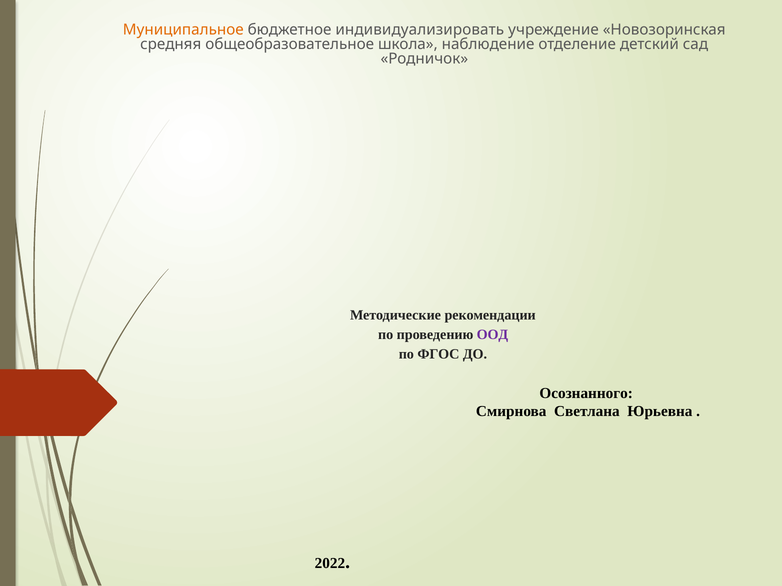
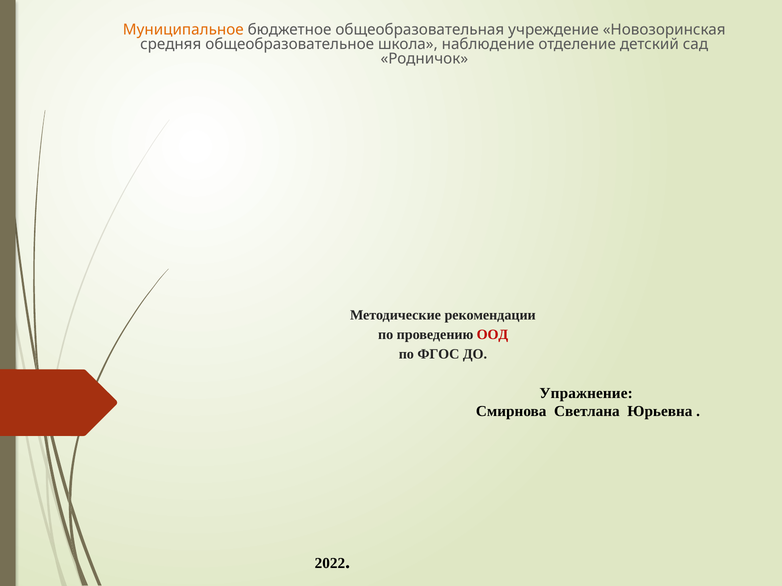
индивидуализировать: индивидуализировать -> общеобразовательная
ООД colour: purple -> red
Осознанного: Осознанного -> Упражнение
